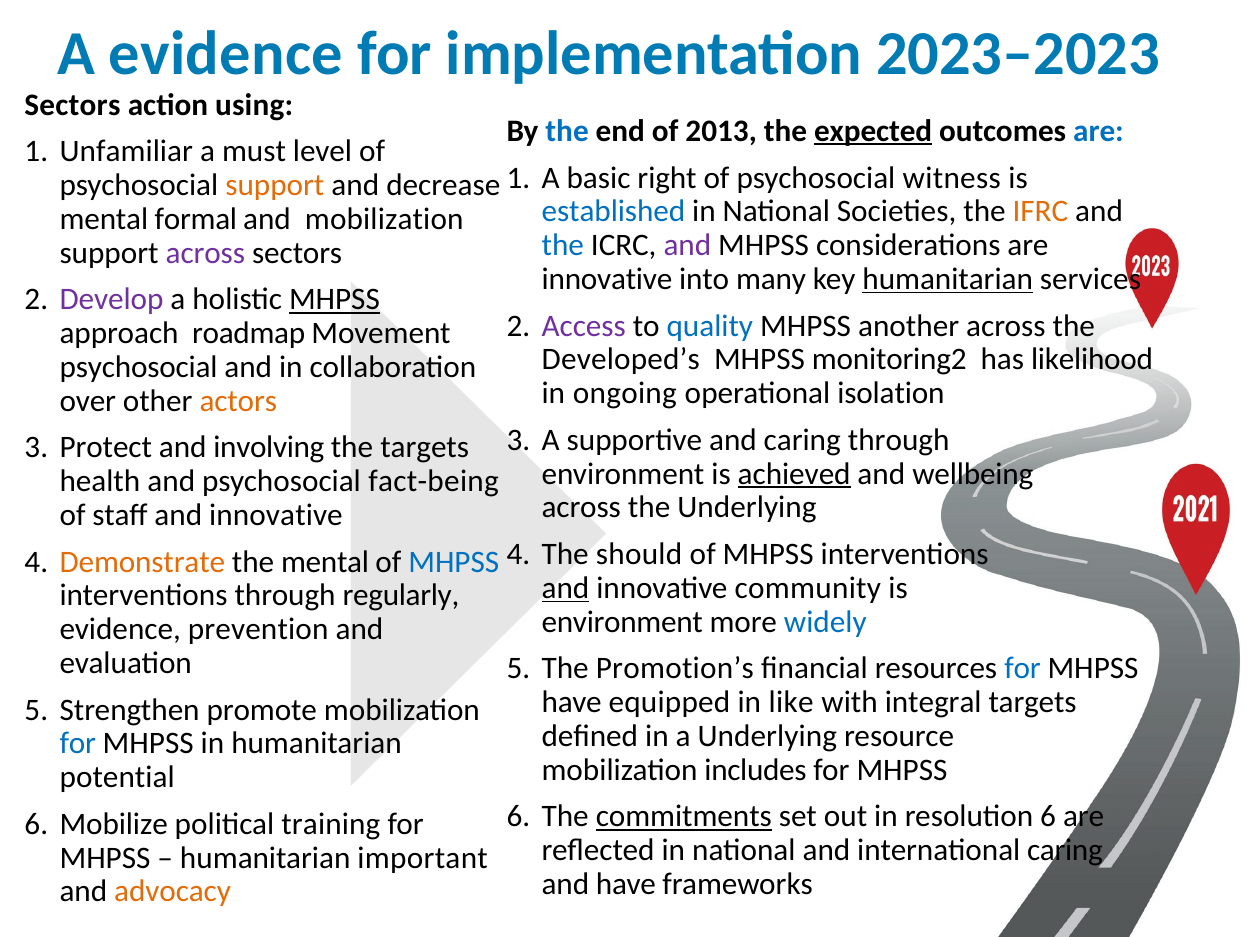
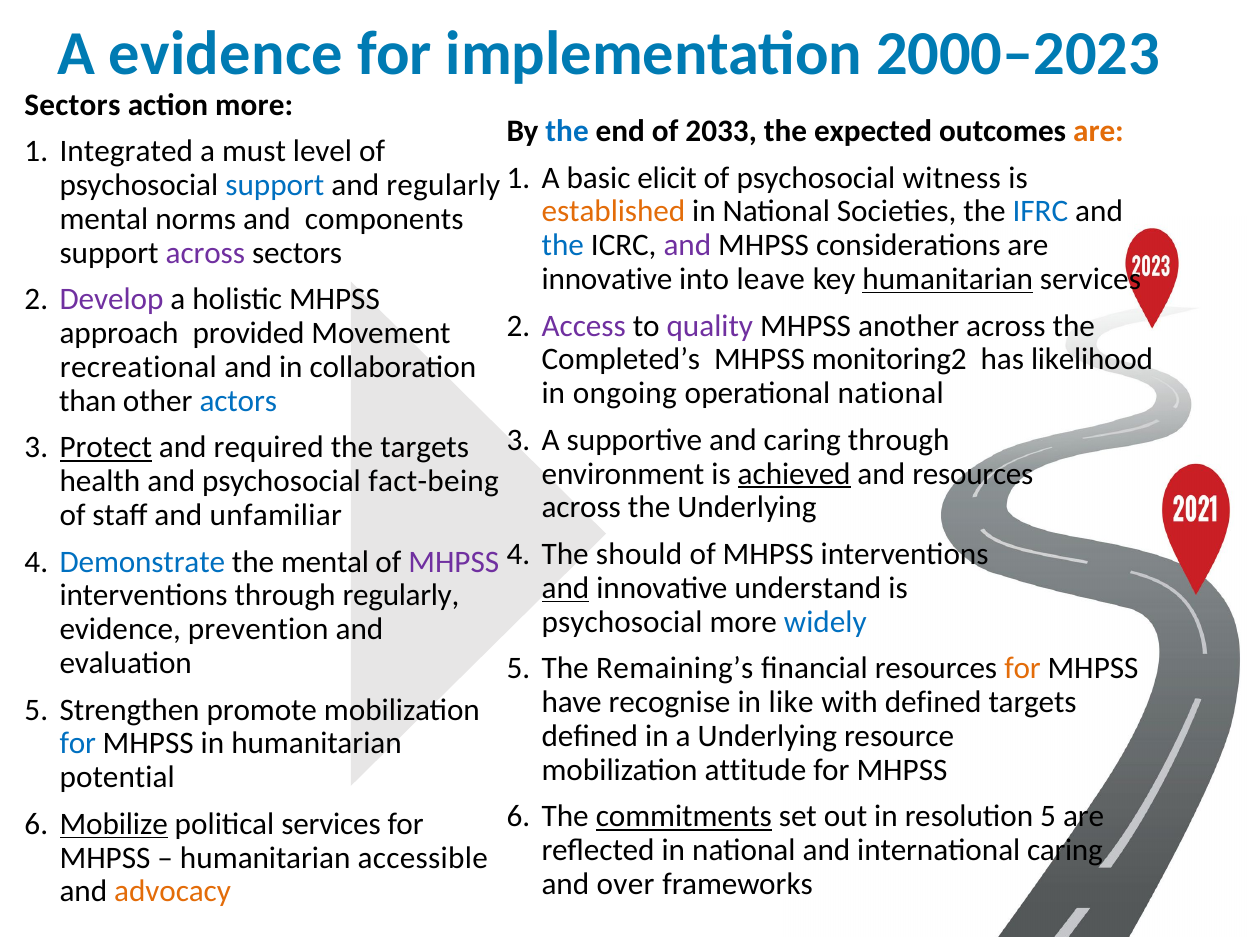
2023–2023: 2023–2023 -> 2000–2023
action using: using -> more
2013: 2013 -> 2033
expected underline: present -> none
are at (1098, 131) colour: blue -> orange
Unfamiliar: Unfamiliar -> Integrated
right: right -> elicit
support at (275, 185) colour: orange -> blue
and decrease: decrease -> regularly
established colour: blue -> orange
IFRC colour: orange -> blue
formal: formal -> norms
and mobilization: mobilization -> components
many: many -> leave
MHPSS at (334, 299) underline: present -> none
quality colour: blue -> purple
roadmap: roadmap -> provided
Developed’s: Developed’s -> Completed’s
psychosocial at (139, 367): psychosocial -> recreational
operational isolation: isolation -> national
over: over -> than
actors colour: orange -> blue
Protect underline: none -> present
involving: involving -> required
and wellbeing: wellbeing -> resources
staff and innovative: innovative -> unfamiliar
Demonstrate colour: orange -> blue
MHPSS at (454, 562) colour: blue -> purple
community: community -> understand
environment at (622, 622): environment -> psychosocial
Promotion’s: Promotion’s -> Remaining’s
for at (1023, 668) colour: blue -> orange
equipped: equipped -> recognise
with integral: integral -> defined
includes: includes -> attitude
resolution 6: 6 -> 5
Mobilize underline: none -> present
political training: training -> services
important: important -> accessible
and have: have -> over
